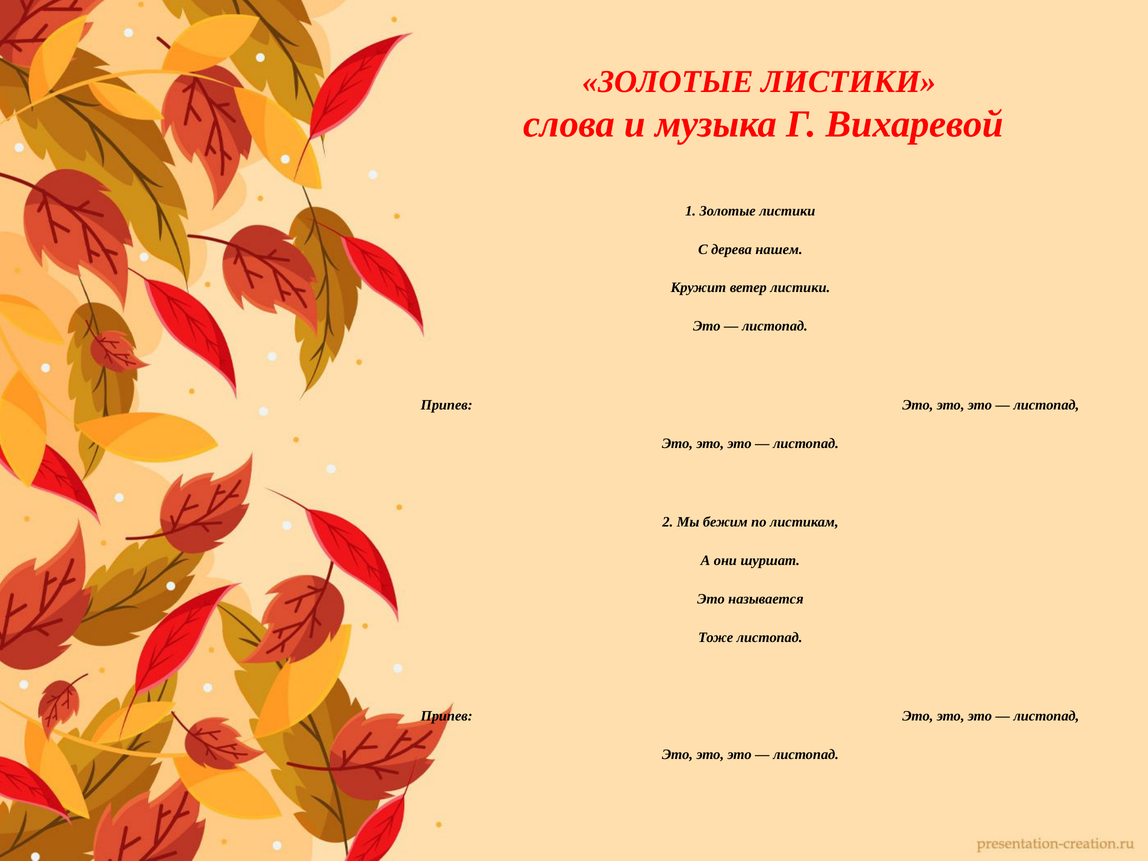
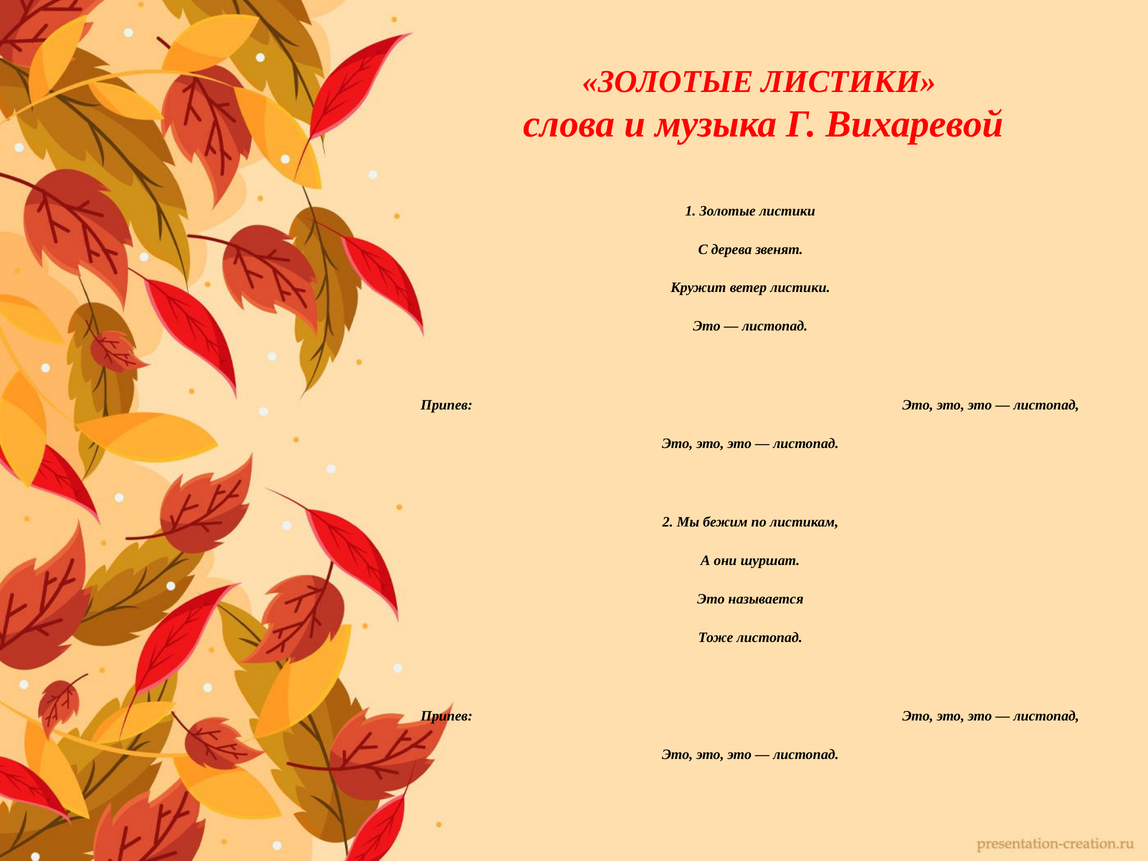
нашем: нашем -> звенят
